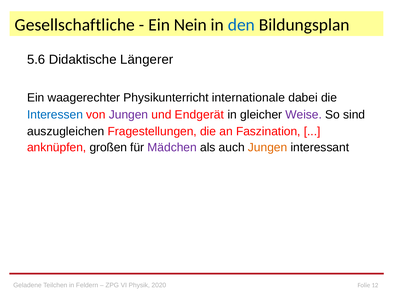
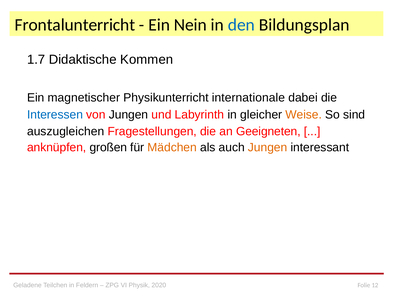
Gesellschaftliche: Gesellschaftliche -> Frontalunterricht
5.6: 5.6 -> 1.7
Längerer: Längerer -> Kommen
waagerechter: waagerechter -> magnetischer
Jungen at (129, 114) colour: purple -> black
Endgerät: Endgerät -> Labyrinth
Weise colour: purple -> orange
Faszination: Faszination -> Geeigneten
Mädchen colour: purple -> orange
